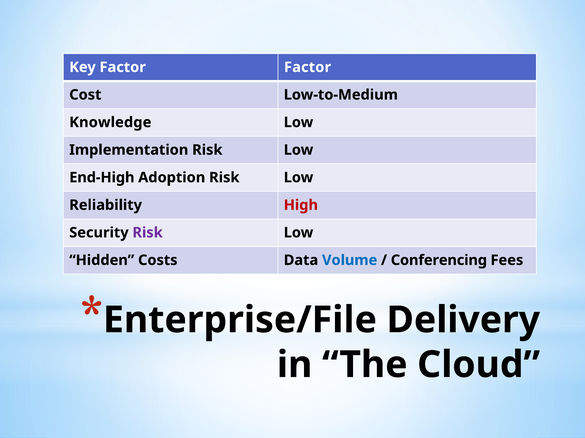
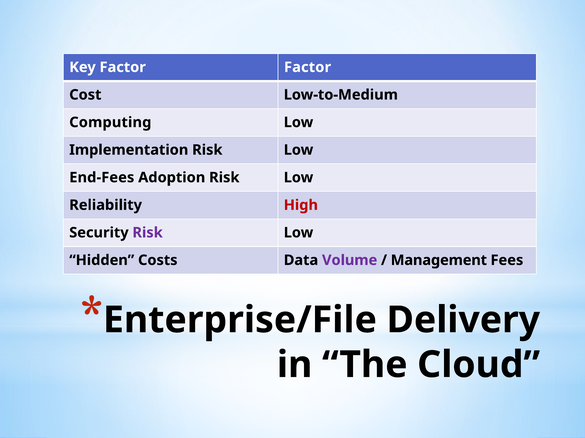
Knowledge: Knowledge -> Computing
End-High: End-High -> End-Fees
Volume colour: blue -> purple
Conferencing: Conferencing -> Management
